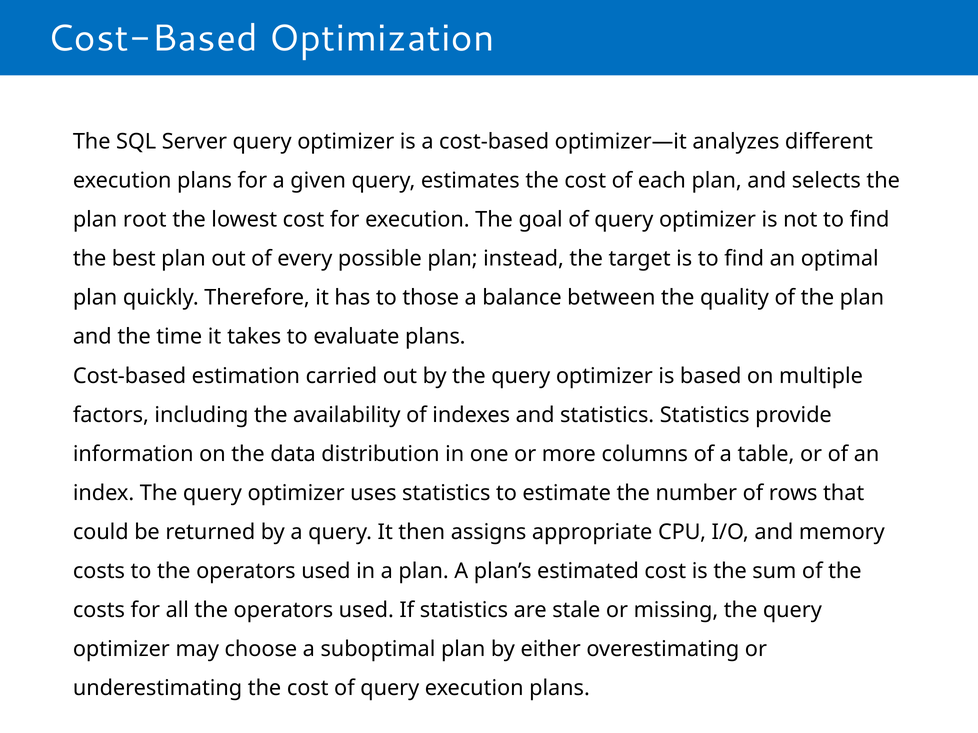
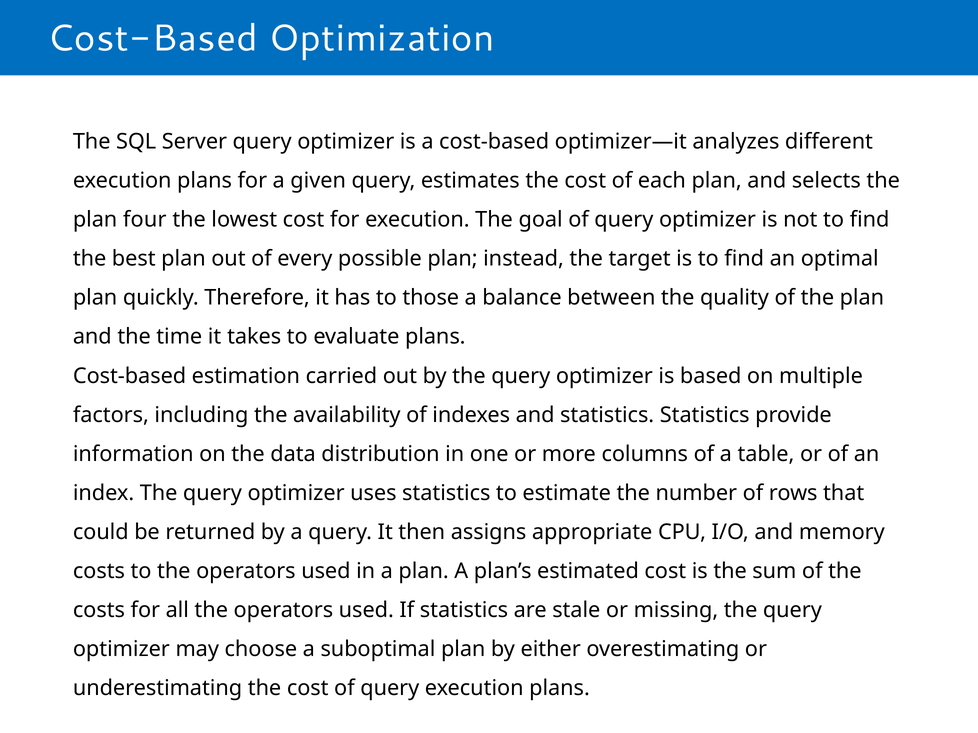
root: root -> four
